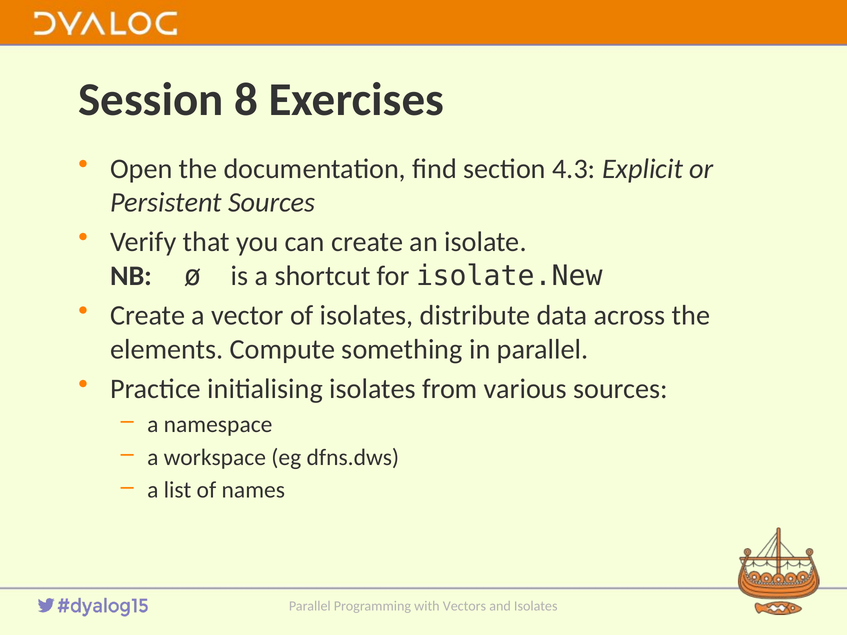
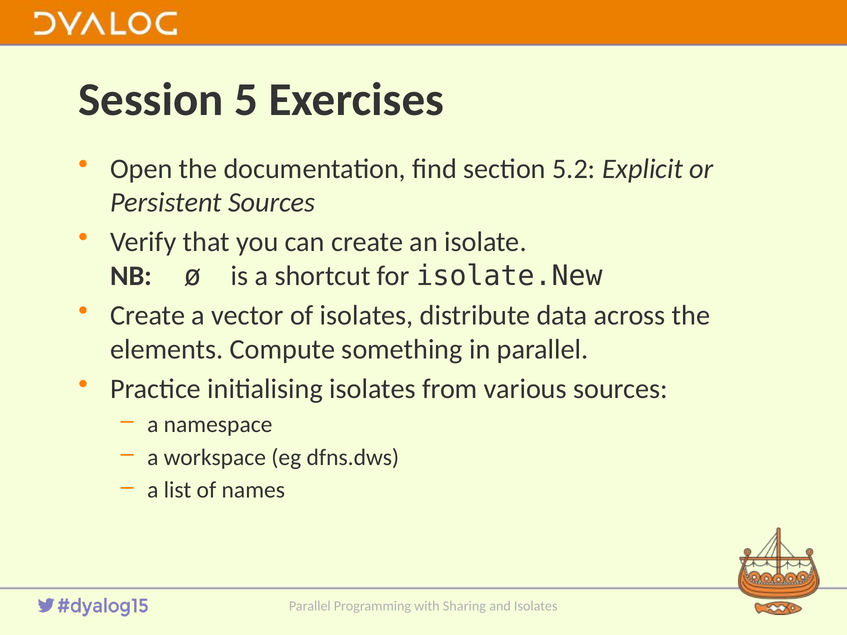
8: 8 -> 5
4.3: 4.3 -> 5.2
Vectors: Vectors -> Sharing
